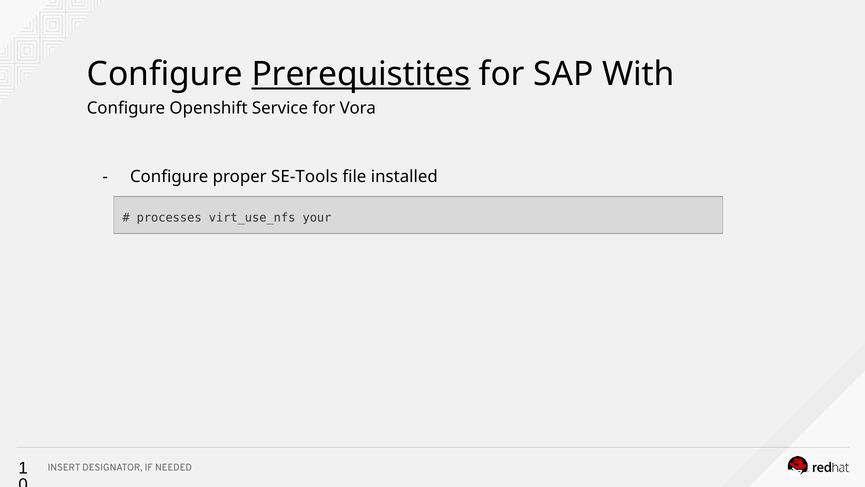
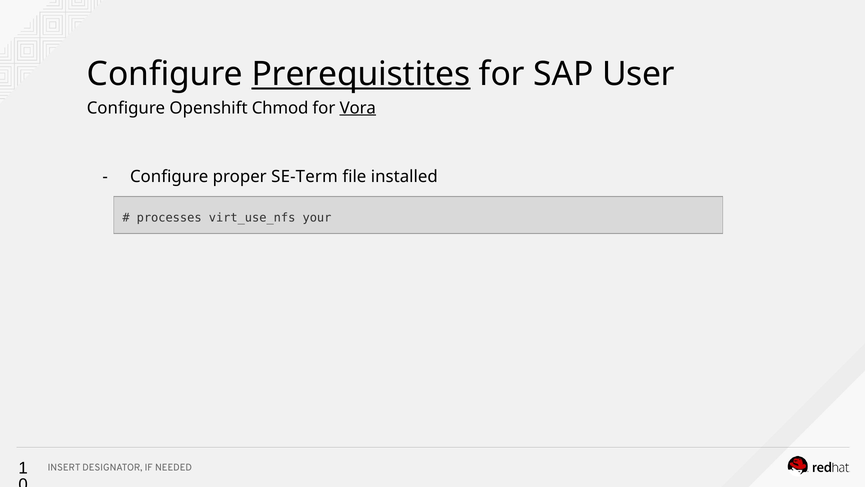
With: With -> User
Service: Service -> Chmod
Vora underline: none -> present
SE-Tools: SE-Tools -> SE-Term
